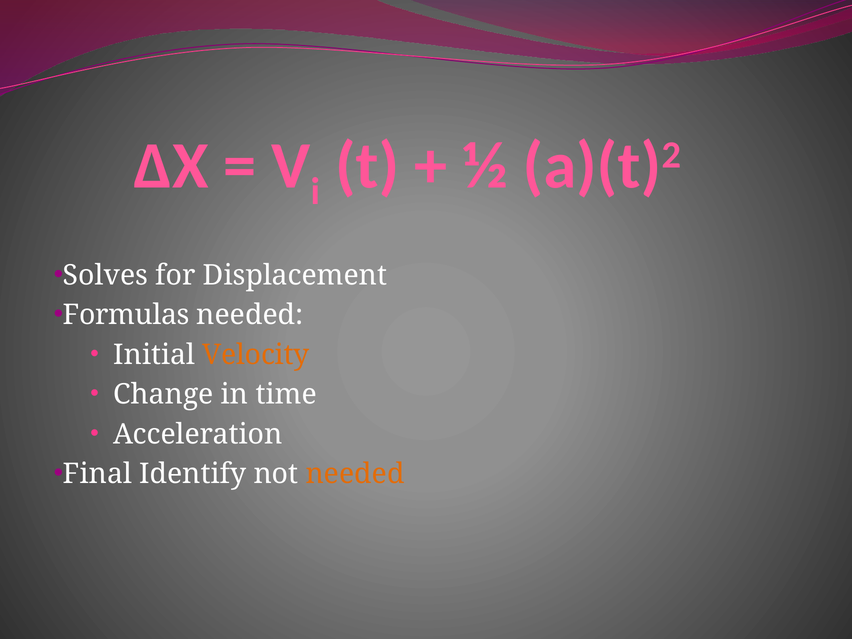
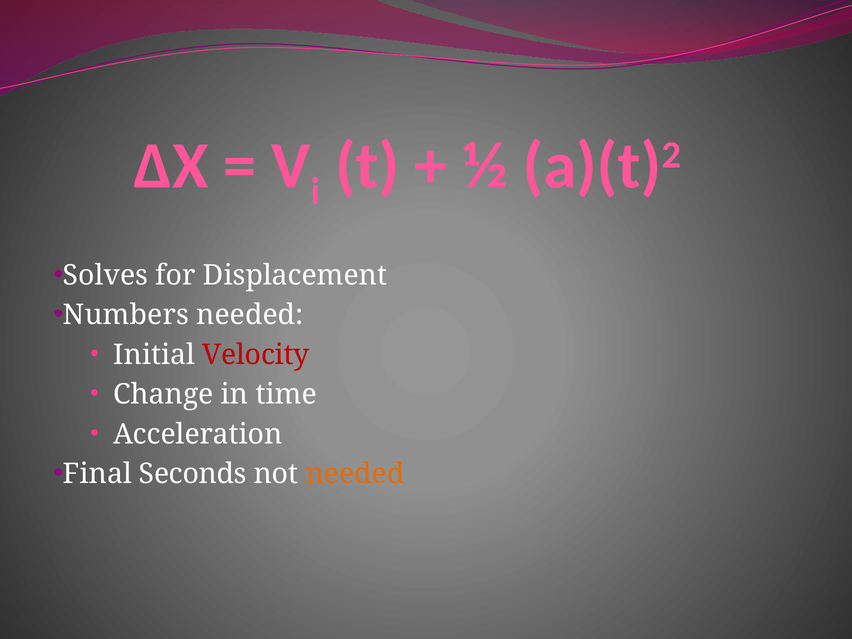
Formulas: Formulas -> Numbers
Velocity colour: orange -> red
Identify: Identify -> Seconds
